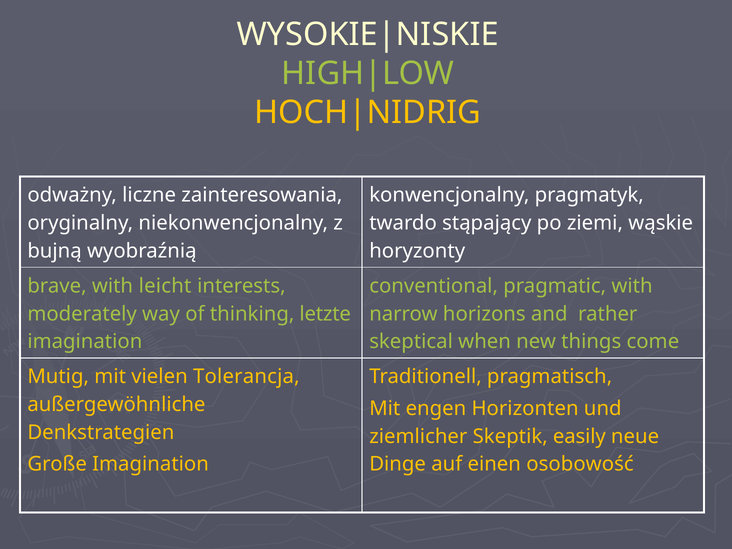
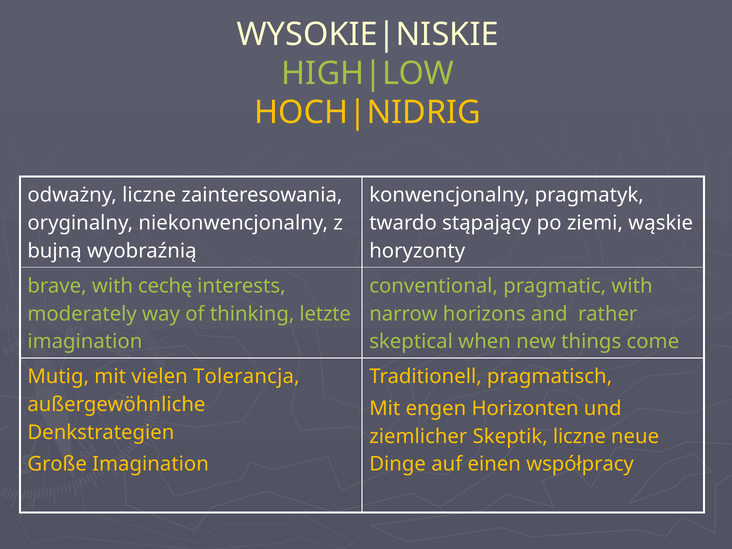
leicht: leicht -> cechę
Skeptik easily: easily -> liczne
osobowość: osobowość -> współpracy
